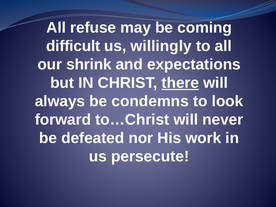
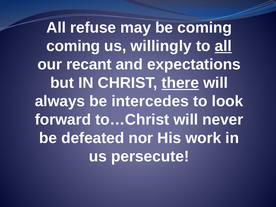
difficult at (73, 46): difficult -> coming
all at (223, 46) underline: none -> present
shrink: shrink -> recant
condemns: condemns -> intercedes
